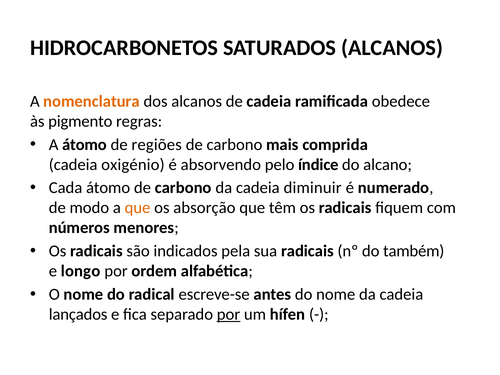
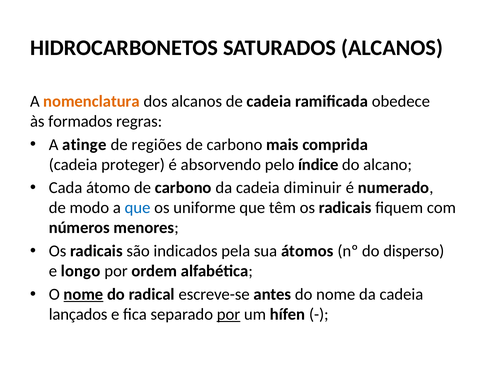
pigmento: pigmento -> formados
A átomo: átomo -> atinge
oxigénio: oxigénio -> proteger
que at (138, 208) colour: orange -> blue
absorção: absorção -> uniforme
sua radicais: radicais -> átomos
também: também -> disperso
nome at (83, 294) underline: none -> present
